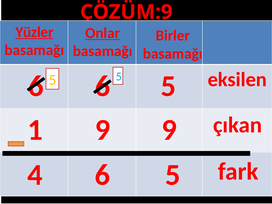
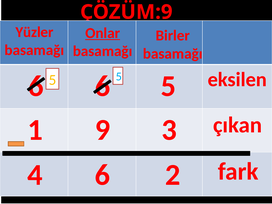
Yüzler underline: present -> none
9 9: 9 -> 3
6 5: 5 -> 2
